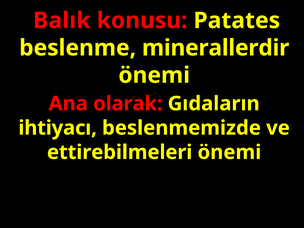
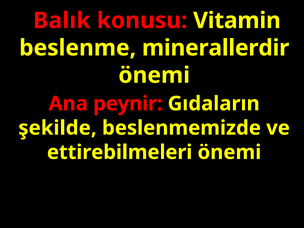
Patates: Patates -> Vitamin
olarak: olarak -> peynir
ihtiyacı: ihtiyacı -> şekilde
